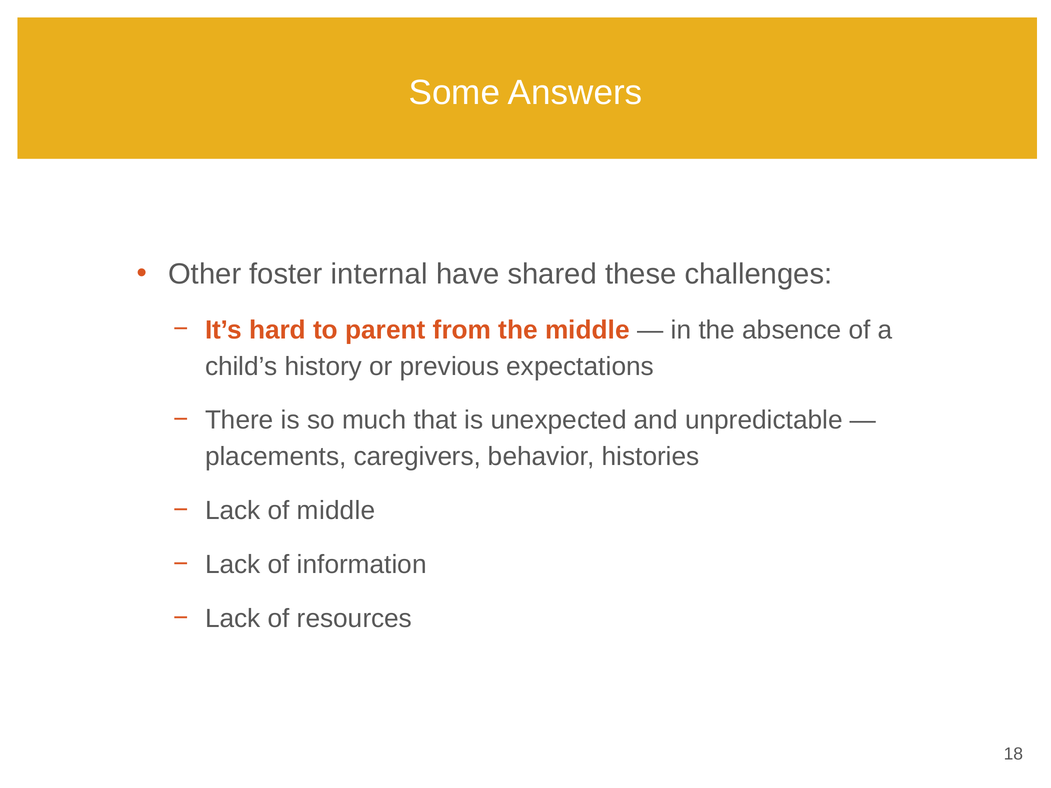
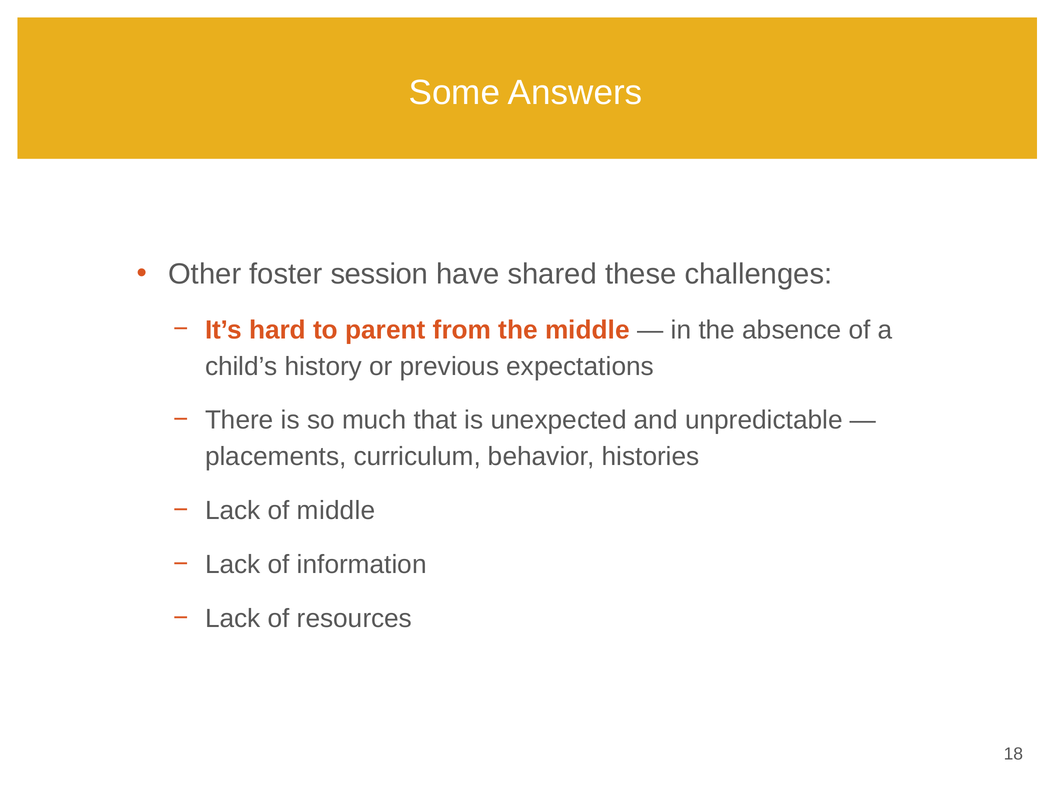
internal: internal -> session
caregivers: caregivers -> curriculum
